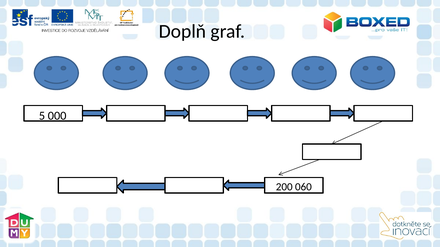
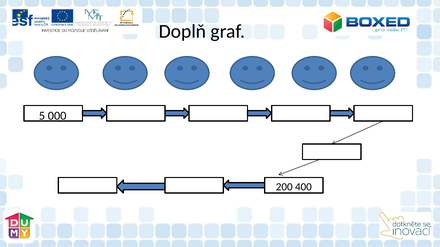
060: 060 -> 400
